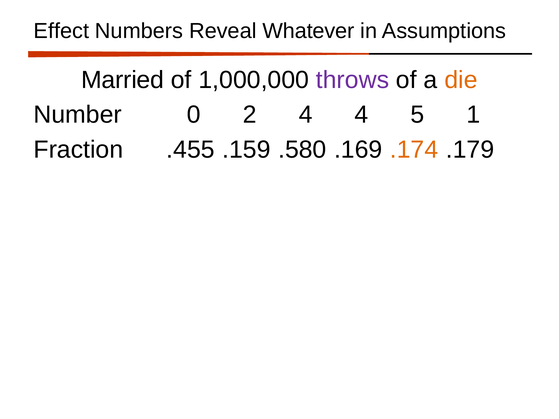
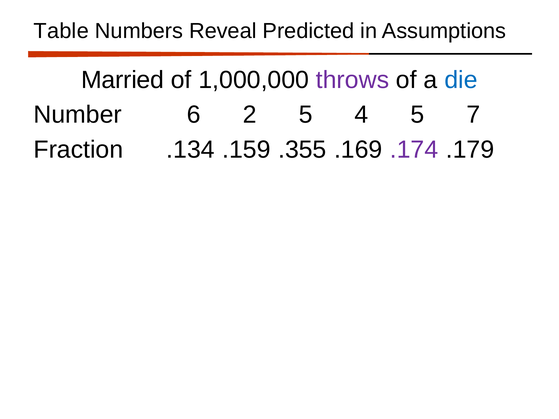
Effect: Effect -> Table
Whatever: Whatever -> Predicted
die colour: orange -> blue
0: 0 -> 6
2 4: 4 -> 5
1: 1 -> 7
.455: .455 -> .134
.580: .580 -> .355
.174 colour: orange -> purple
